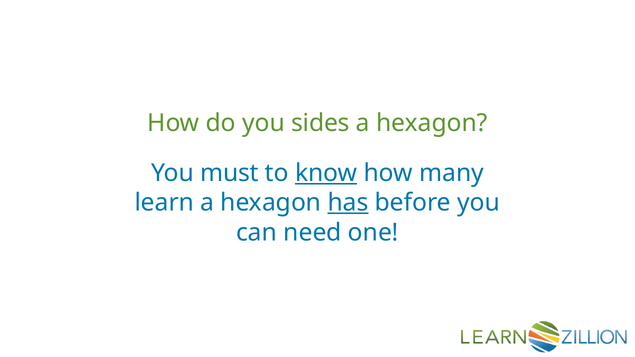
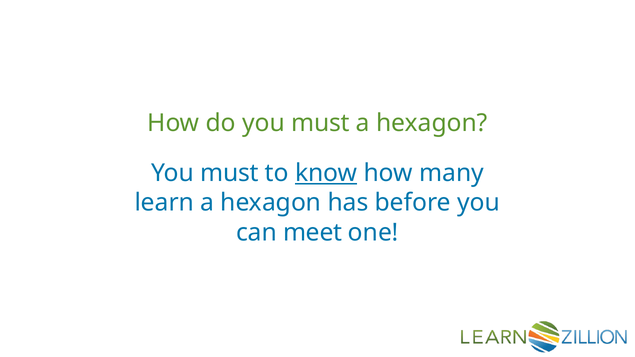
do you sides: sides -> must
has underline: present -> none
need: need -> meet
